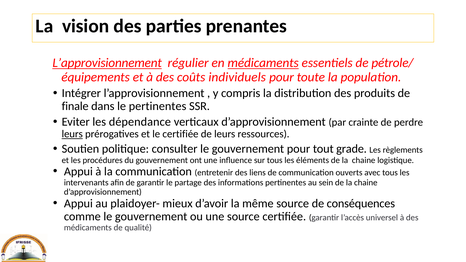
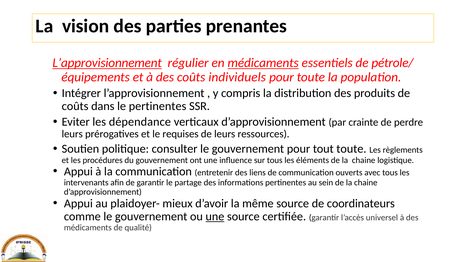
finale at (75, 106): finale -> coûts
leurs at (72, 134) underline: present -> none
le certifiée: certifiée -> requises
tout grade: grade -> toute
conséquences: conséquences -> coordinateurs
une at (215, 217) underline: none -> present
